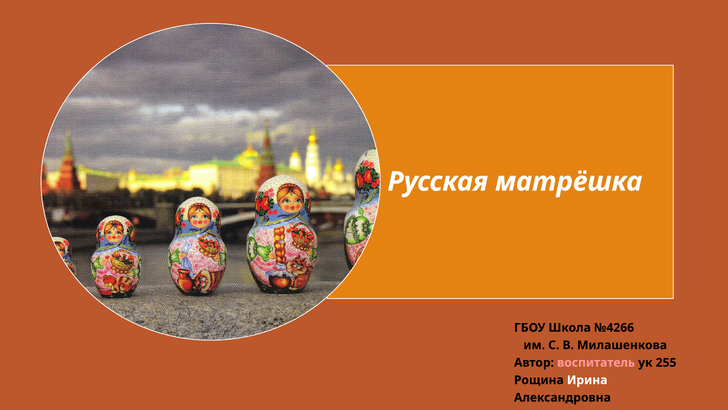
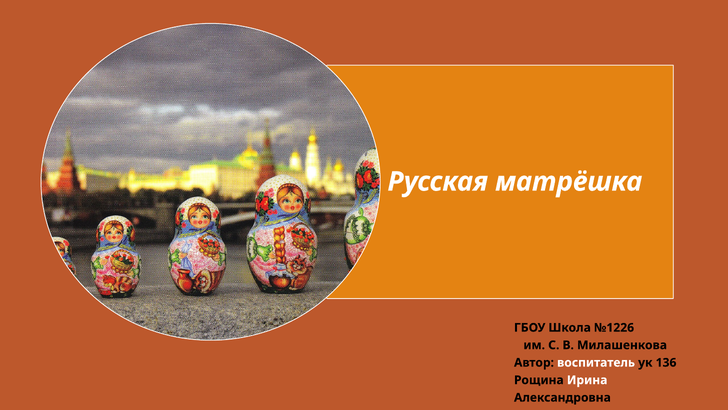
№4266: №4266 -> №1226
воспитатель colour: pink -> white
255: 255 -> 136
